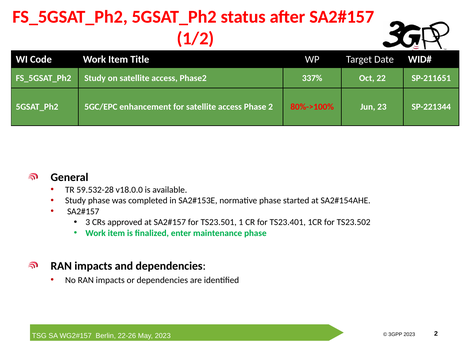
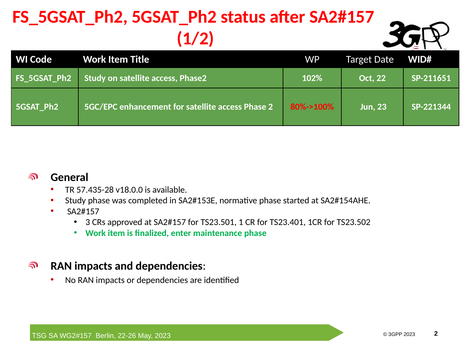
337%: 337% -> 102%
59.532-28: 59.532-28 -> 57.435-28
